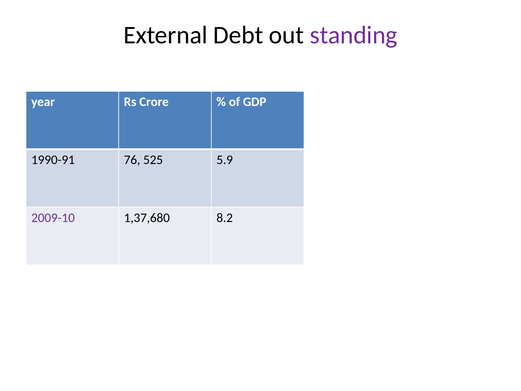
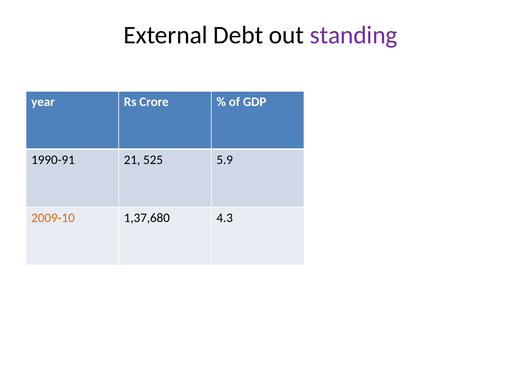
76: 76 -> 21
2009-10 colour: purple -> orange
8.2: 8.2 -> 4.3
